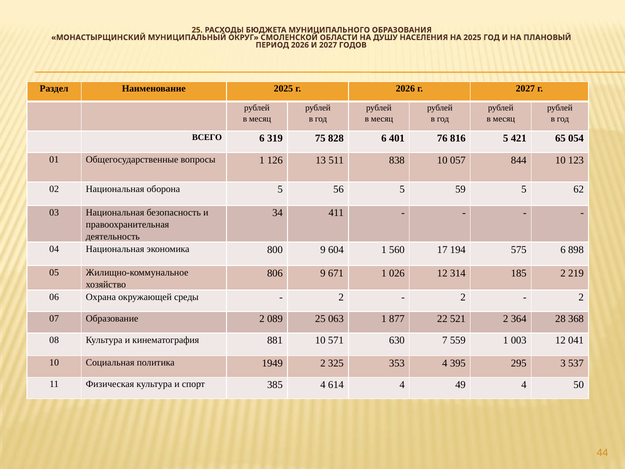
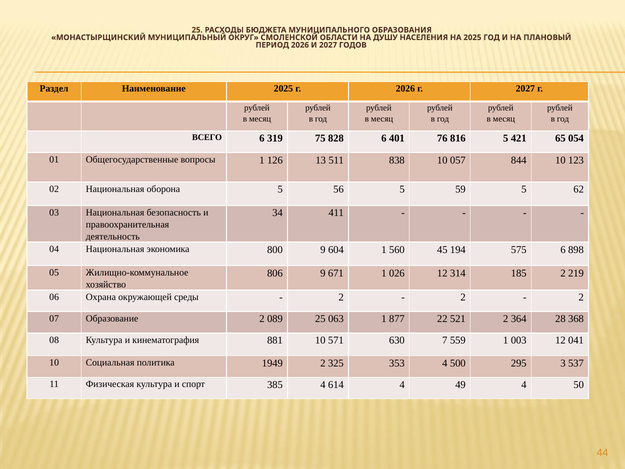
17: 17 -> 45
395: 395 -> 500
